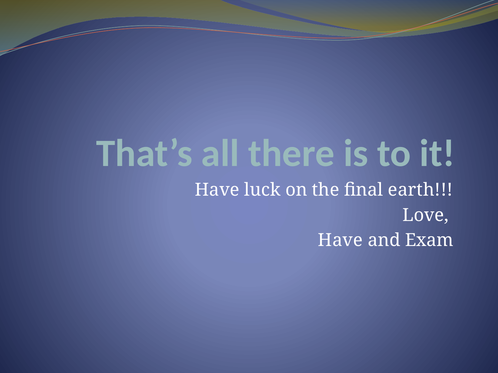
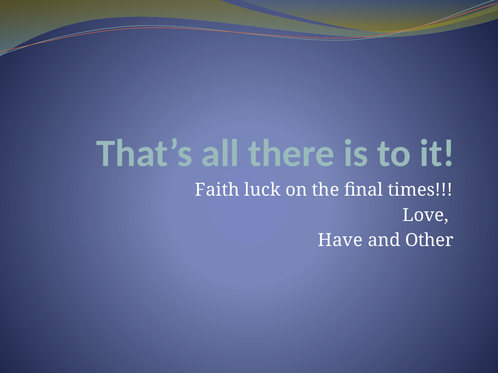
Have at (217, 190): Have -> Faith
earth: earth -> times
Exam: Exam -> Other
